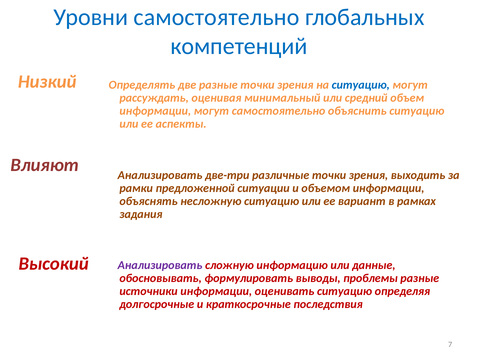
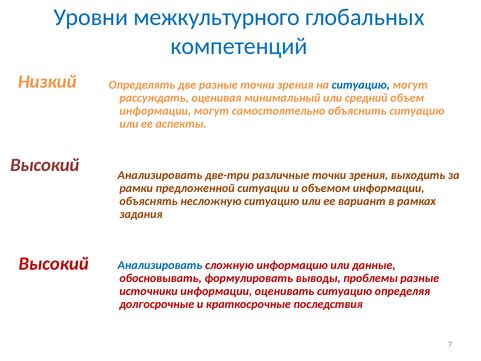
Уровни самостоятельно: самостоятельно -> межкультурного
Влияют at (45, 165): Влияют -> Высокий
Анализировать at (160, 265) colour: purple -> blue
